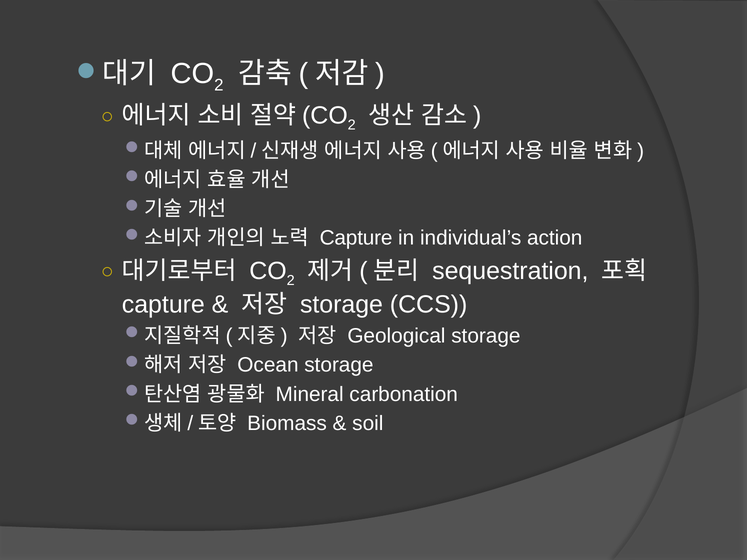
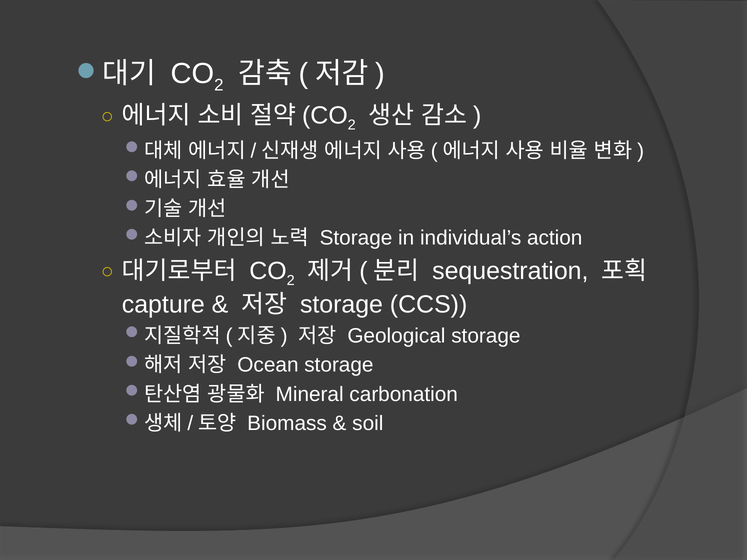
Capture at (356, 238): Capture -> Storage
